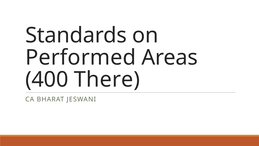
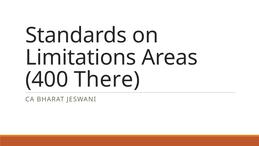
Performed: Performed -> Limitations
